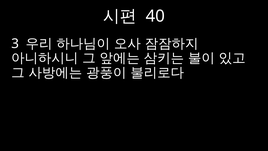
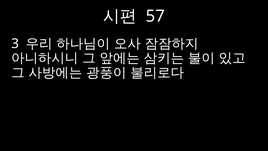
40: 40 -> 57
